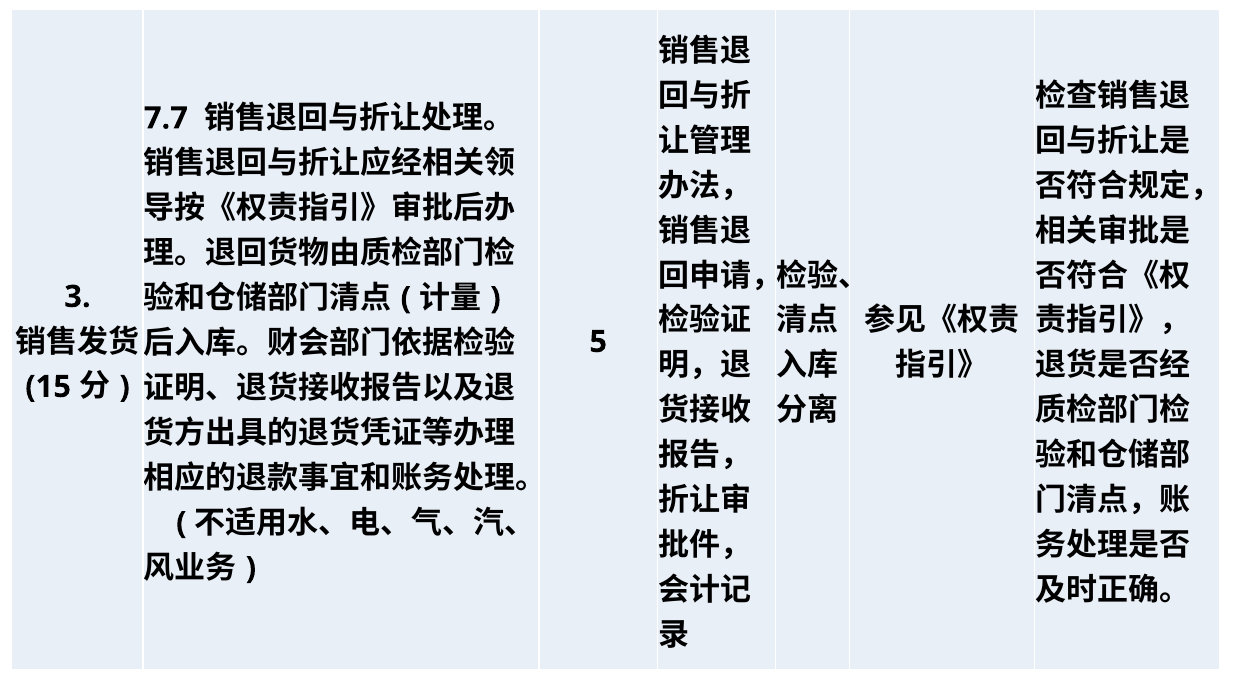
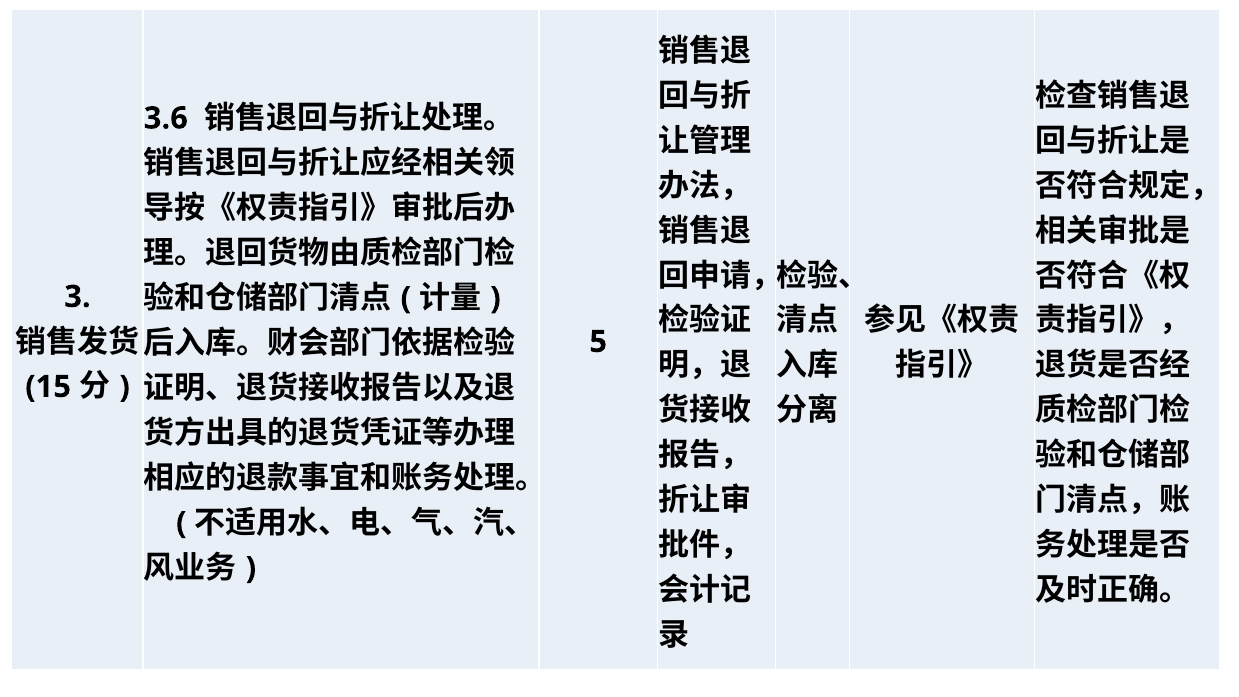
7.7: 7.7 -> 3.6
